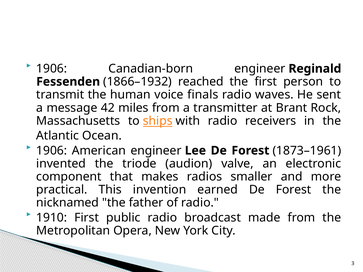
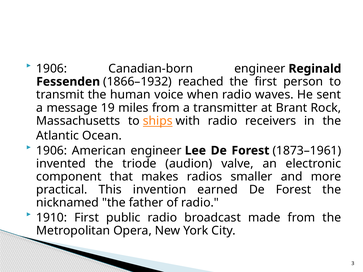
finals: finals -> when
42: 42 -> 19
